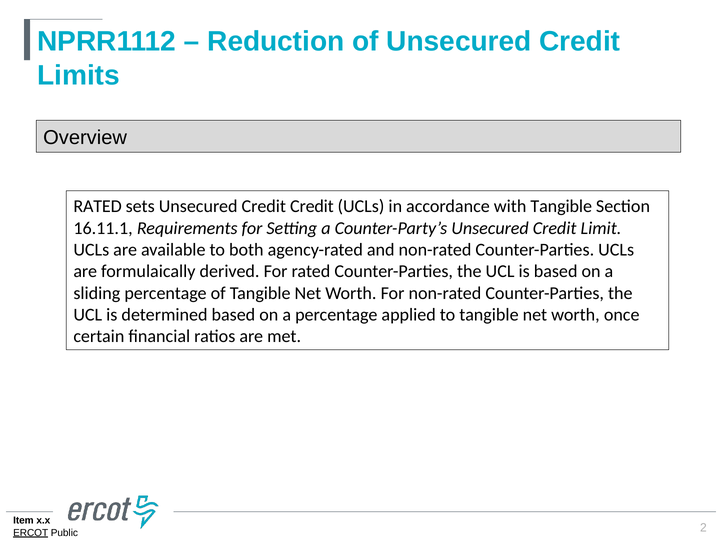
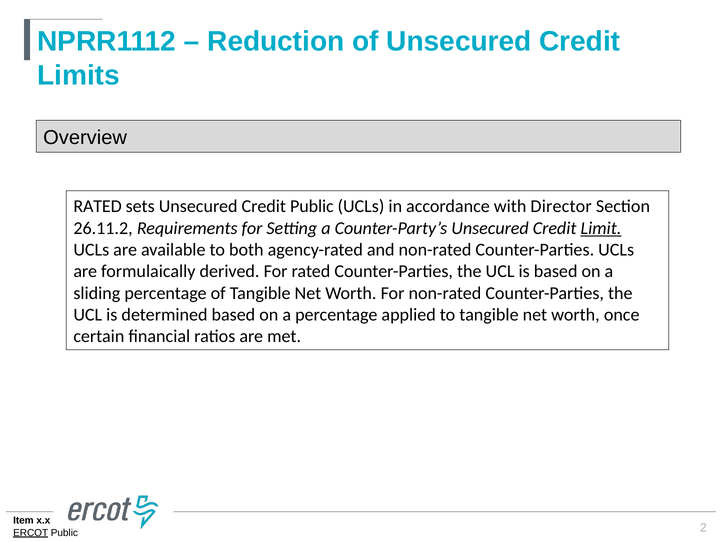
Credit Credit: Credit -> Public
with Tangible: Tangible -> Director
16.11.1: 16.11.1 -> 26.11.2
Limit underline: none -> present
